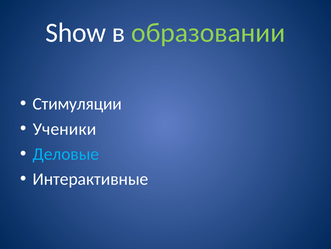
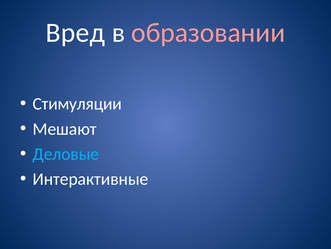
Show: Show -> Вред
образовании colour: light green -> pink
Ученики: Ученики -> Мешают
